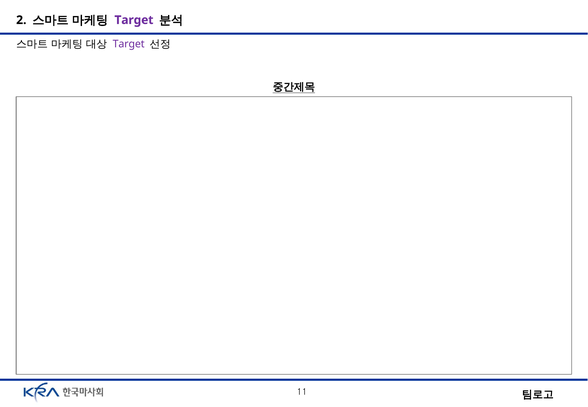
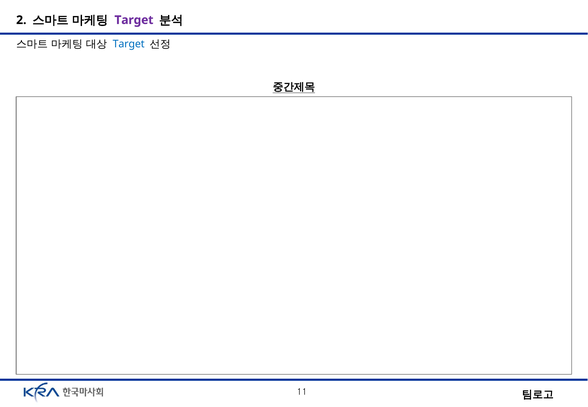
Target at (129, 44) colour: purple -> blue
